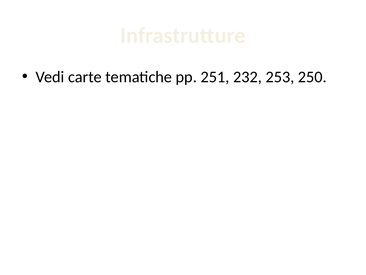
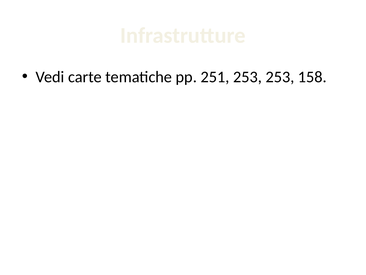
251 232: 232 -> 253
250: 250 -> 158
